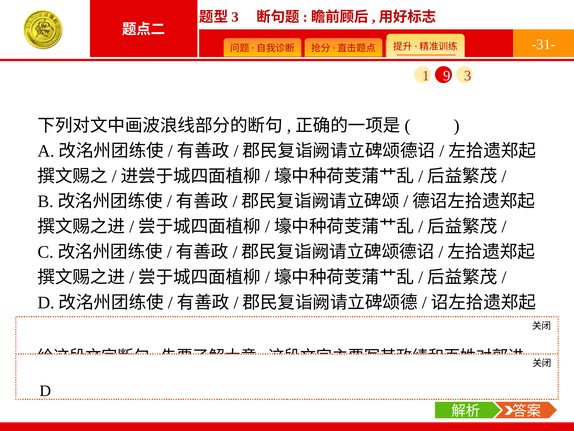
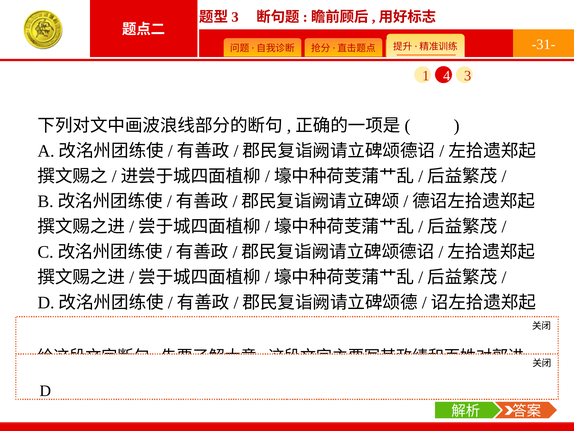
9: 9 -> 4
